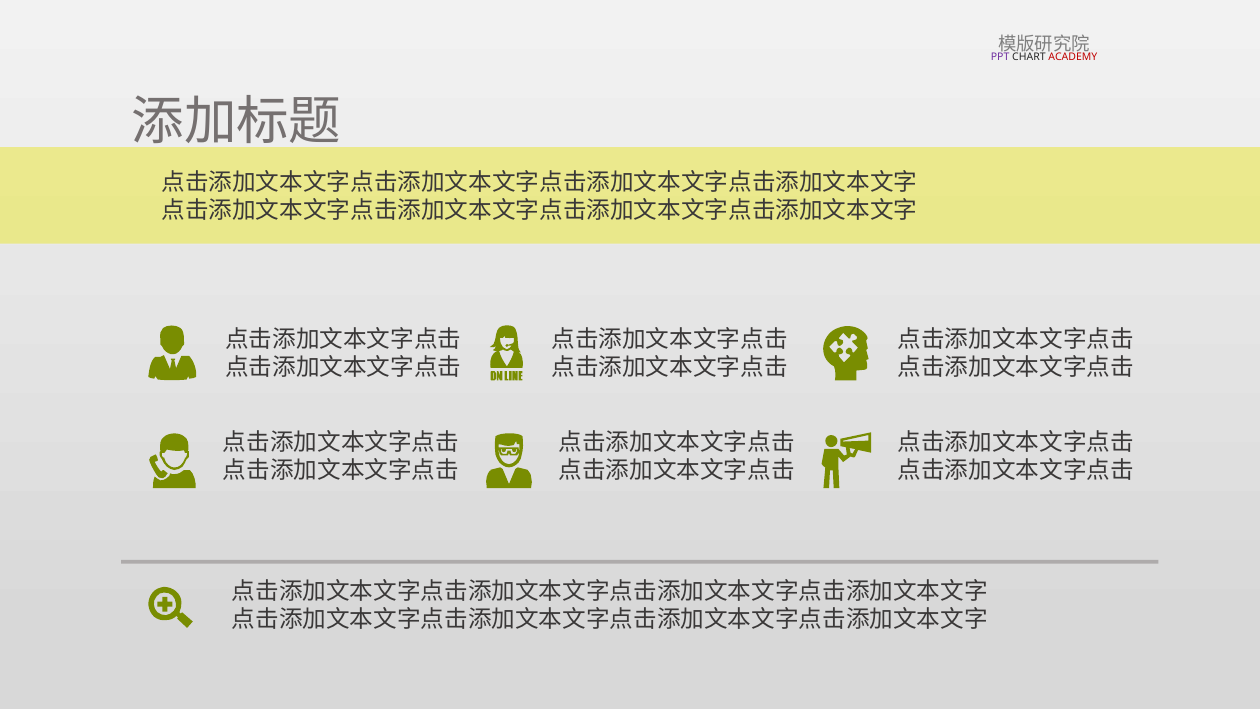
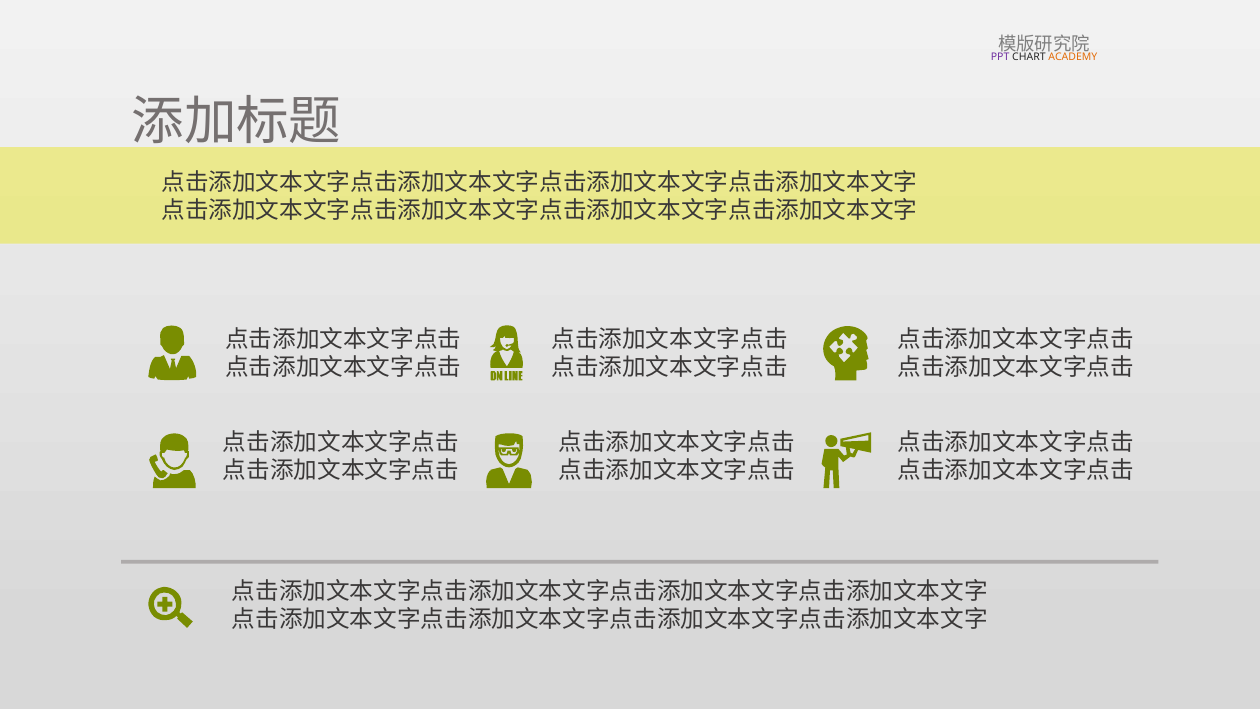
ACADEMY colour: red -> orange
